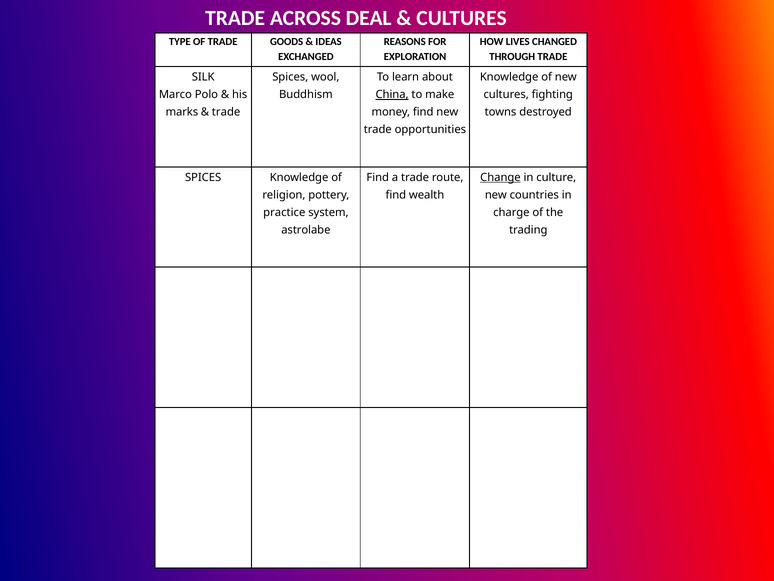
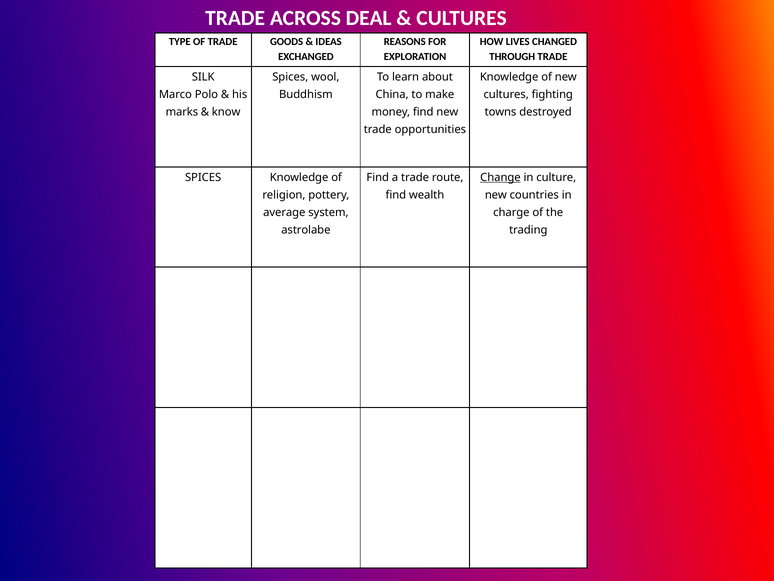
China underline: present -> none
trade at (226, 112): trade -> know
practice: practice -> average
